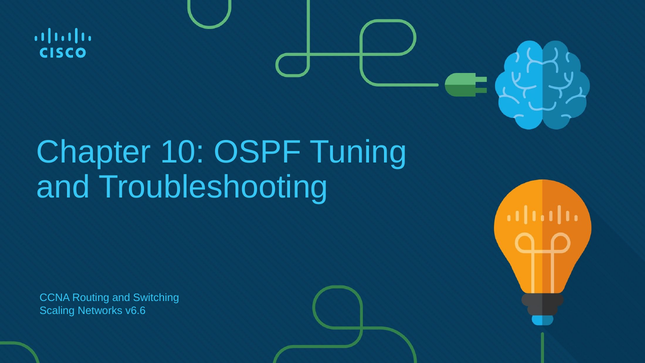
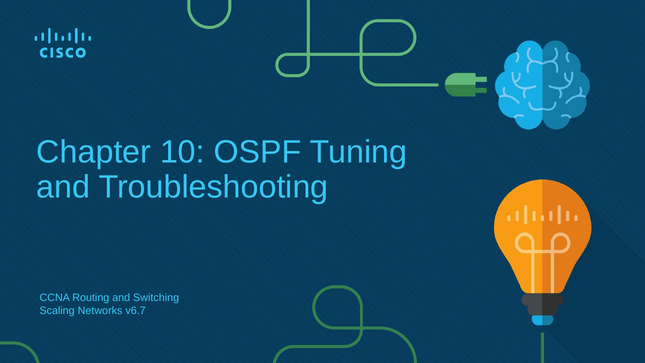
v6.6: v6.6 -> v6.7
